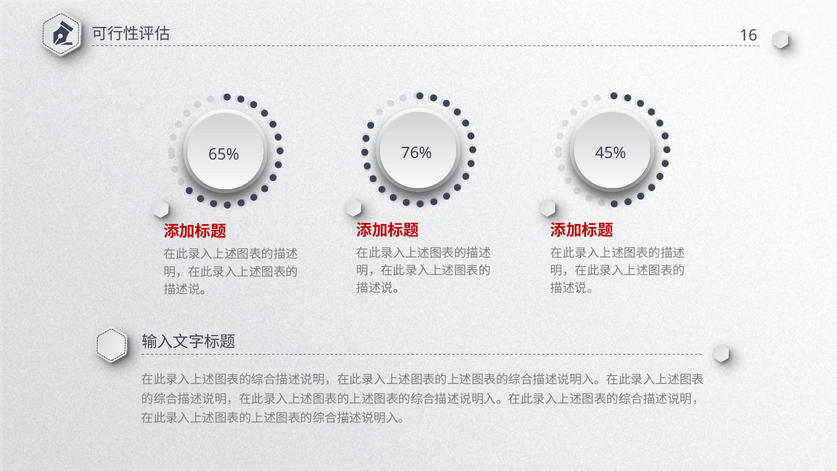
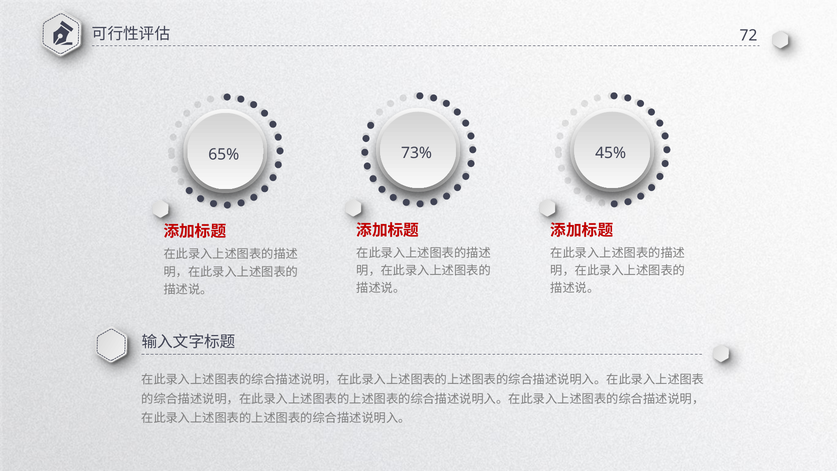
16: 16 -> 72
76%: 76% -> 73%
